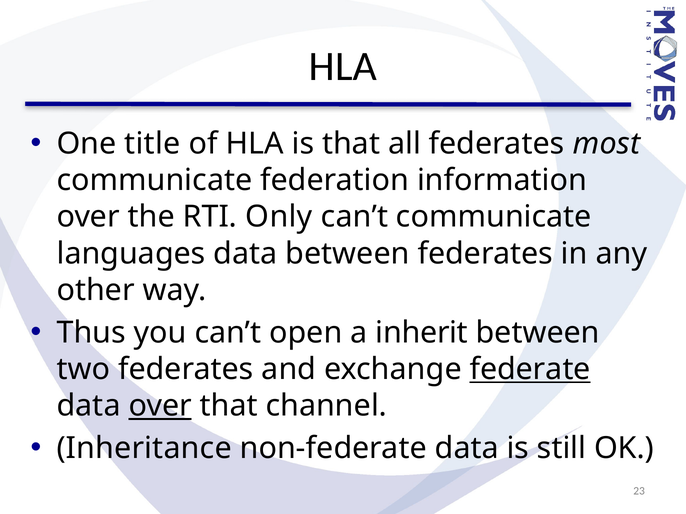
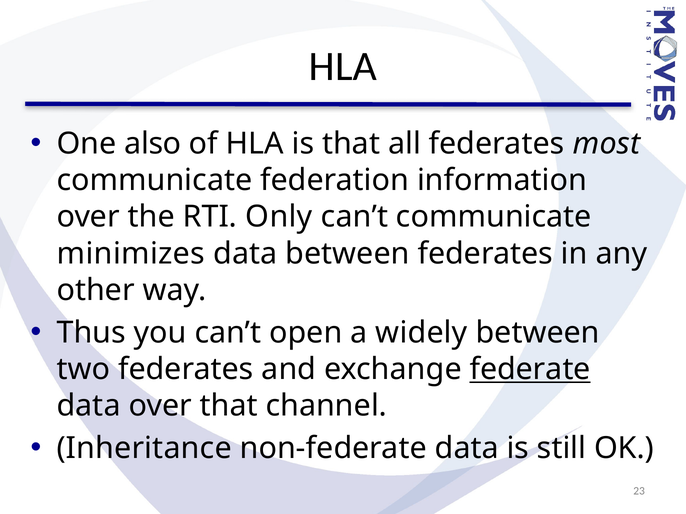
title: title -> also
languages: languages -> minimizes
inherit: inherit -> widely
over at (160, 406) underline: present -> none
